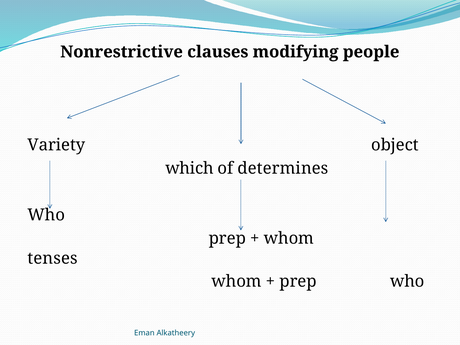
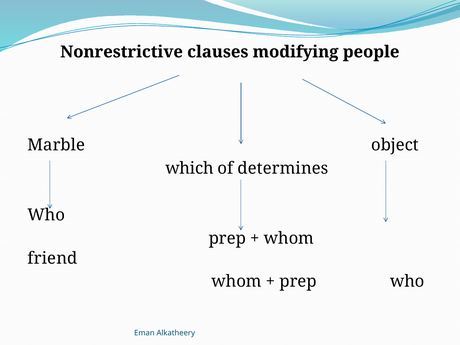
Variety: Variety -> Marble
tenses: tenses -> friend
